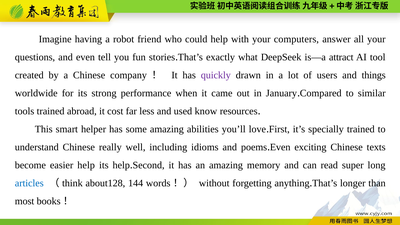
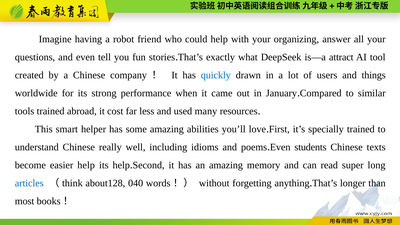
computers: computers -> organizing
quickly colour: purple -> blue
know: know -> many
exciting: exciting -> students
144: 144 -> 040
